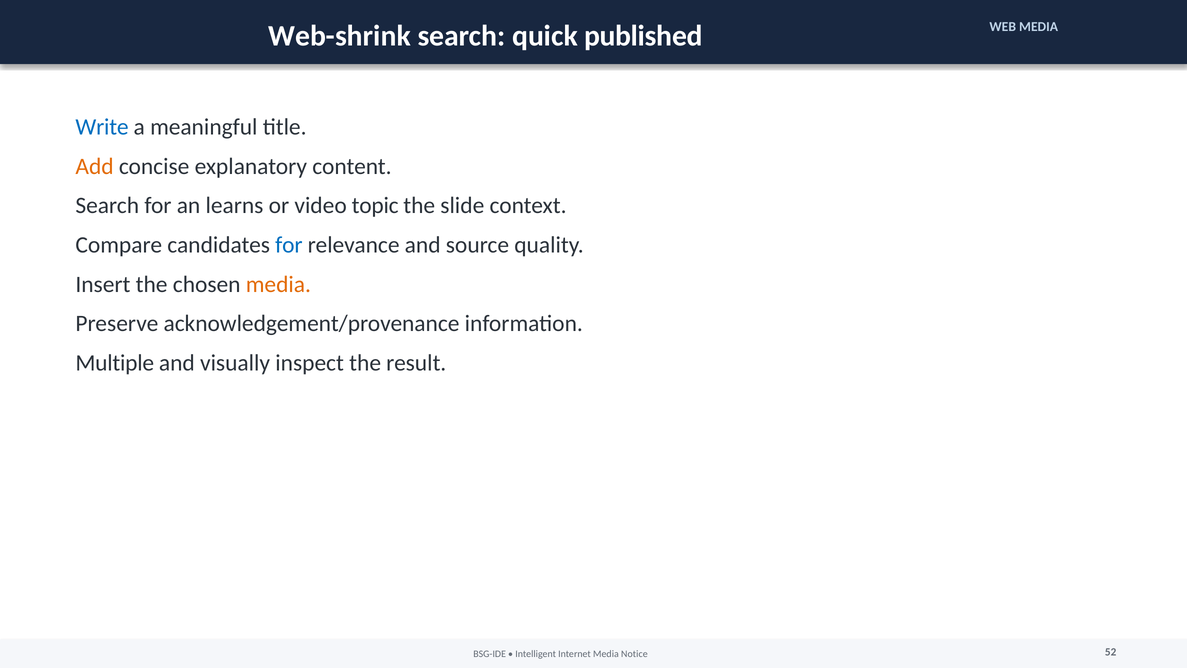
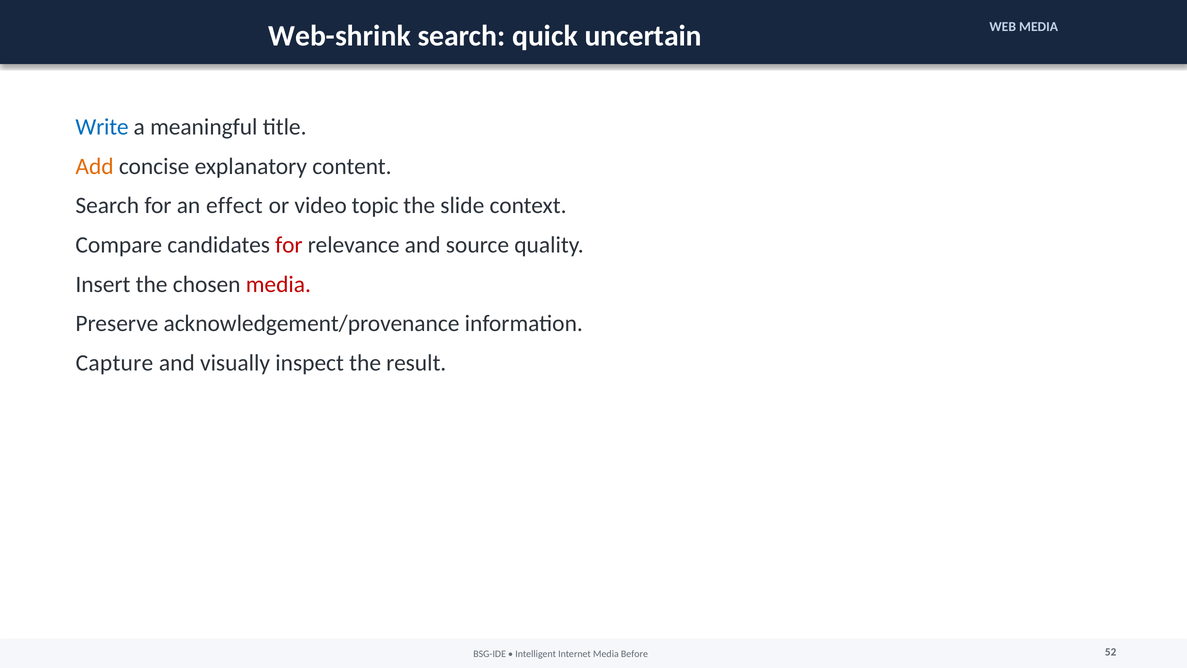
published: published -> uncertain
learns: learns -> effect
for at (289, 245) colour: blue -> red
media at (278, 284) colour: orange -> red
Multiple: Multiple -> Capture
Notice: Notice -> Before
